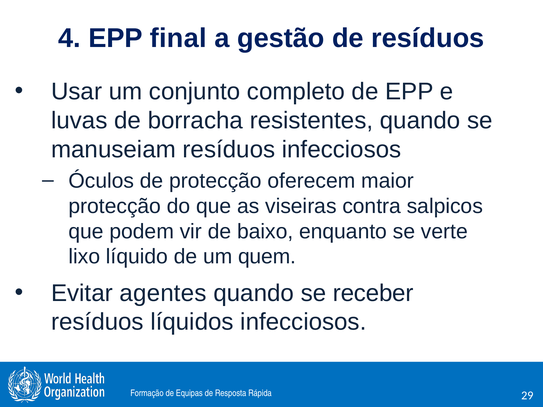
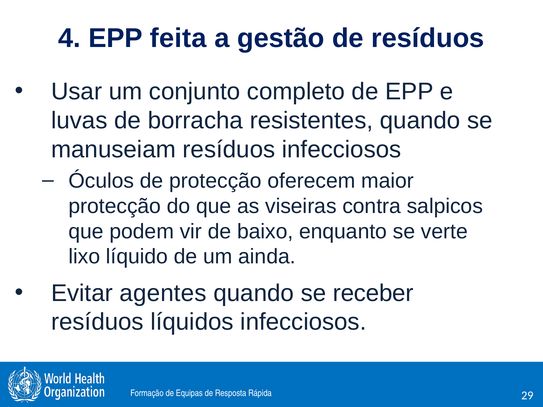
final: final -> feita
quem: quem -> ainda
